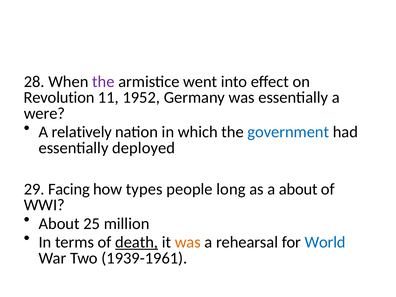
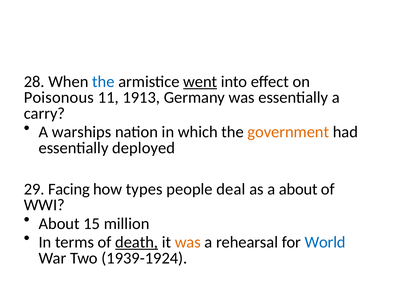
the at (103, 82) colour: purple -> blue
went underline: none -> present
Revolution: Revolution -> Poisonous
1952: 1952 -> 1913
were: were -> carry
relatively: relatively -> warships
government colour: blue -> orange
long: long -> deal
25: 25 -> 15
1939-1961: 1939-1961 -> 1939-1924
